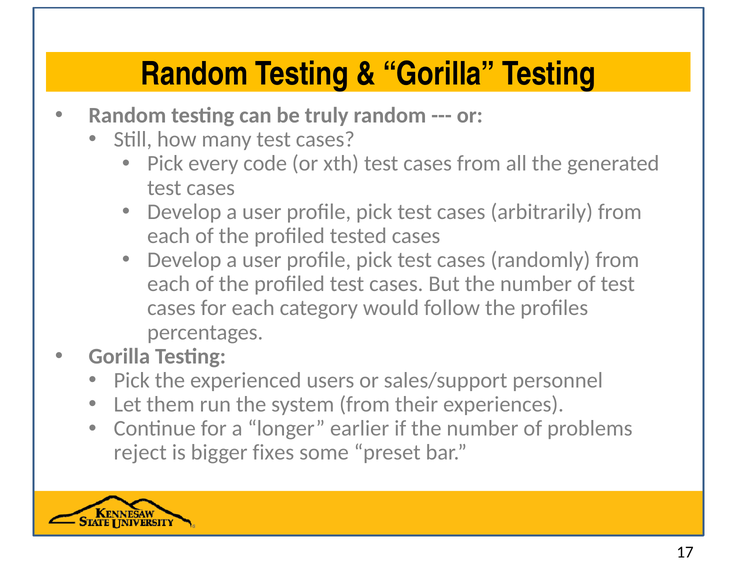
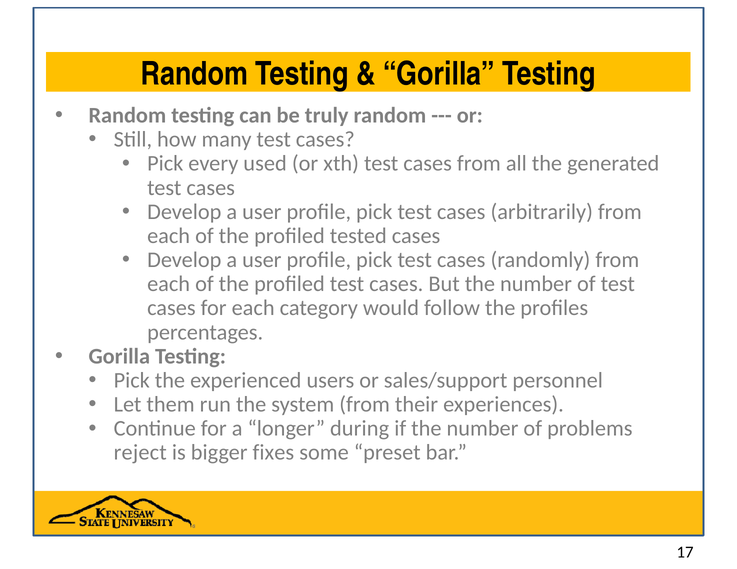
code: code -> used
earlier: earlier -> during
